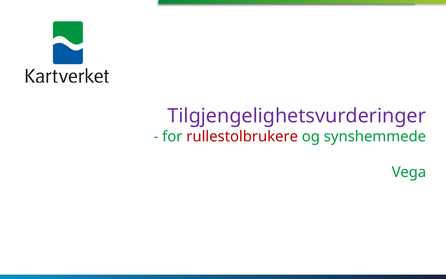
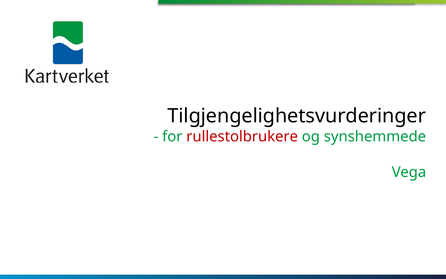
Tilgjengelighetsvurderinger colour: purple -> black
